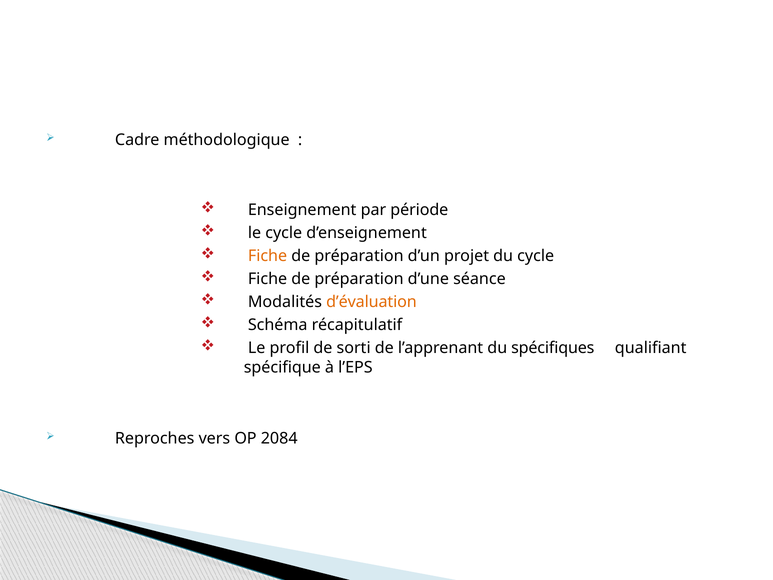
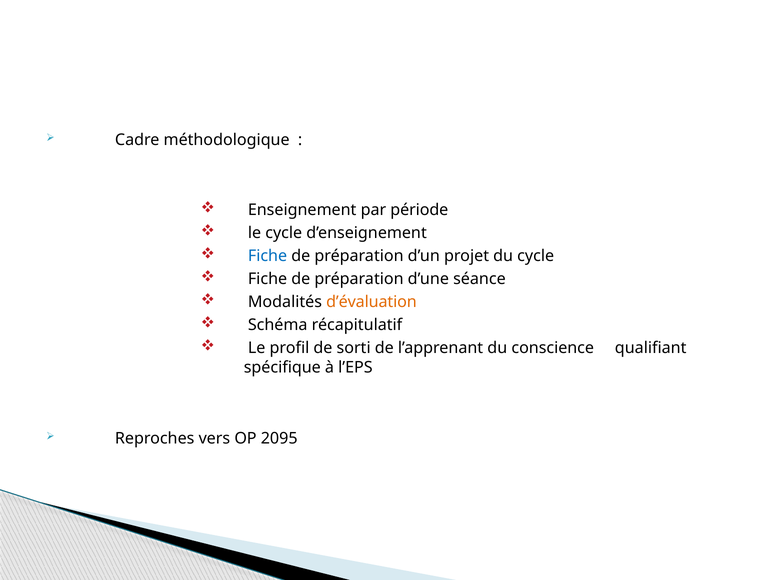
Fiche at (268, 256) colour: orange -> blue
spécifiques: spécifiques -> conscience
2084: 2084 -> 2095
